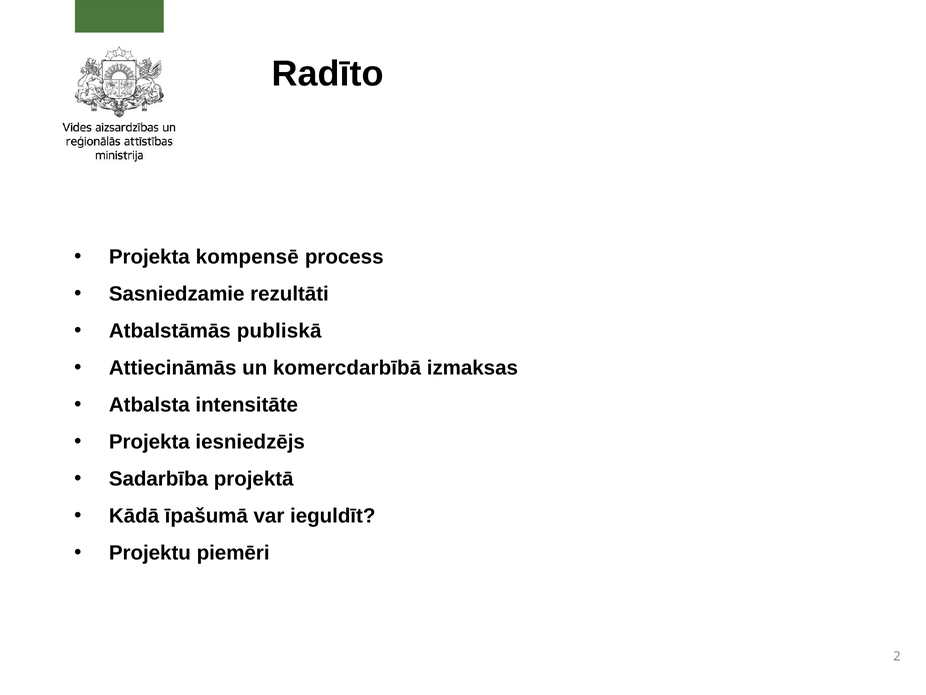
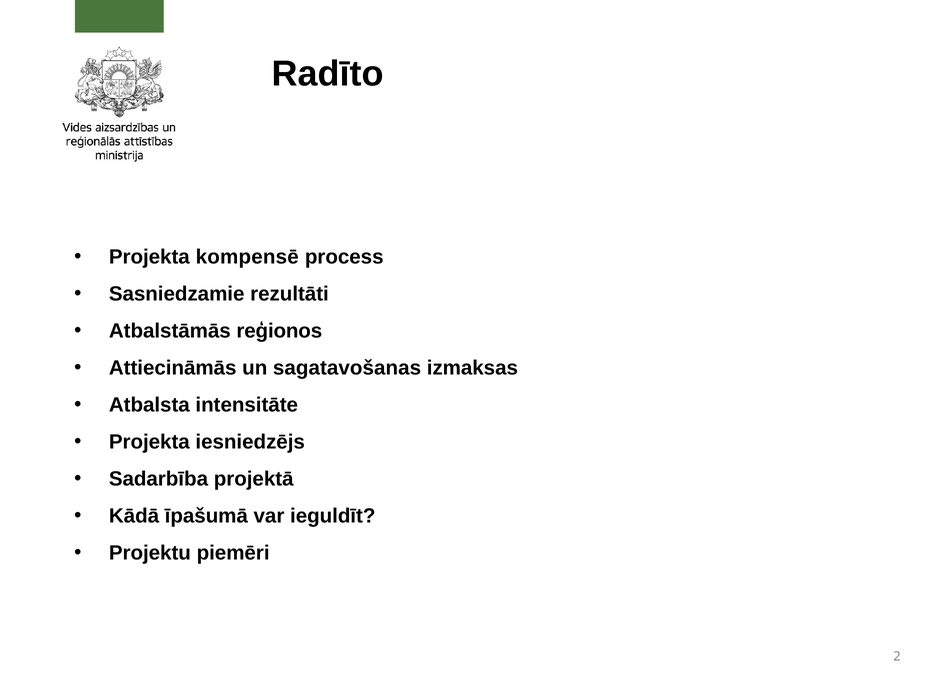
publiskā: publiskā -> reģionos
komercdarbībā: komercdarbībā -> sagatavošanas
